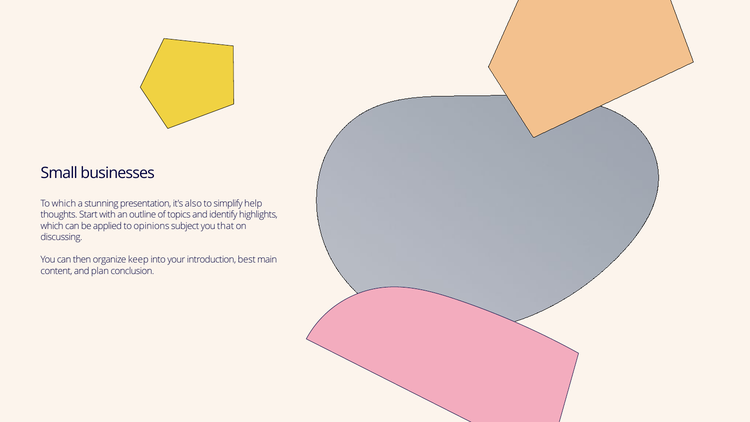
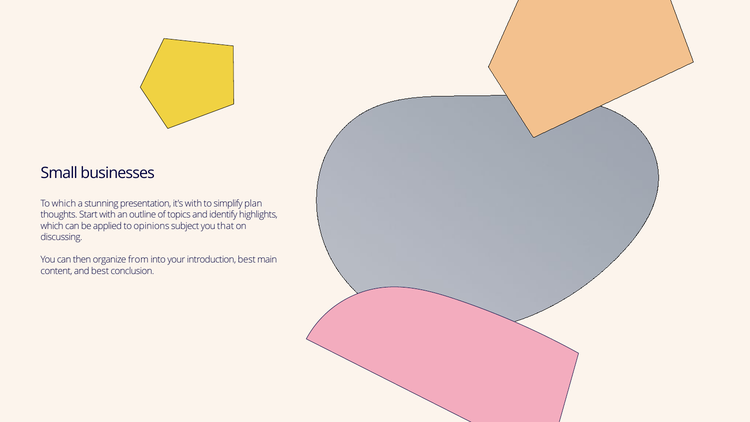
it's also: also -> with
help: help -> plan
keep: keep -> from
and plan: plan -> best
